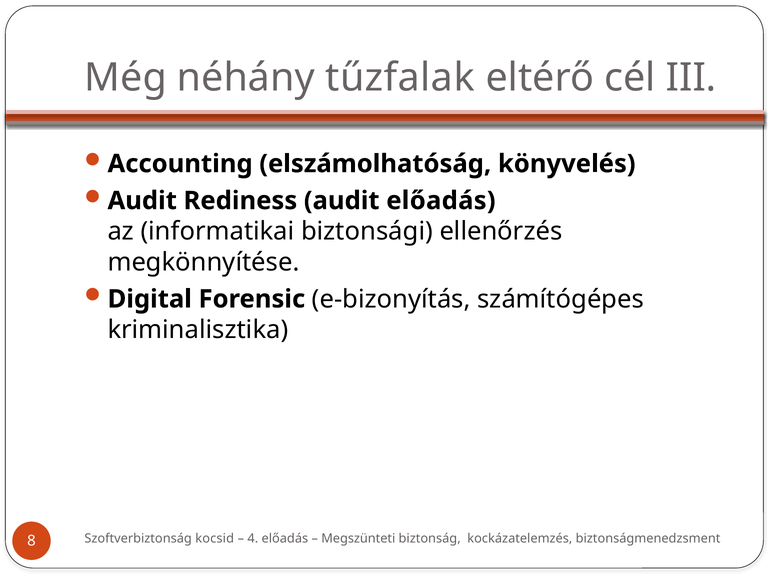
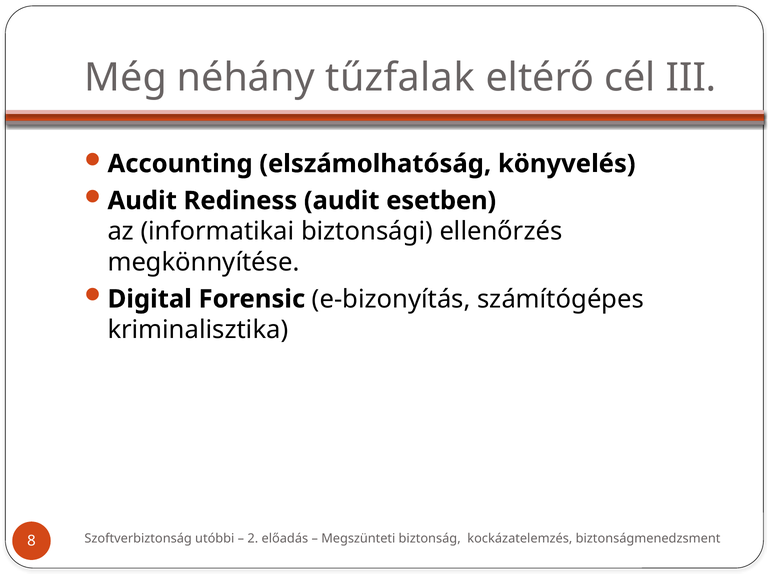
audit előadás: előadás -> esetben
kocsid: kocsid -> utóbbi
4: 4 -> 2
